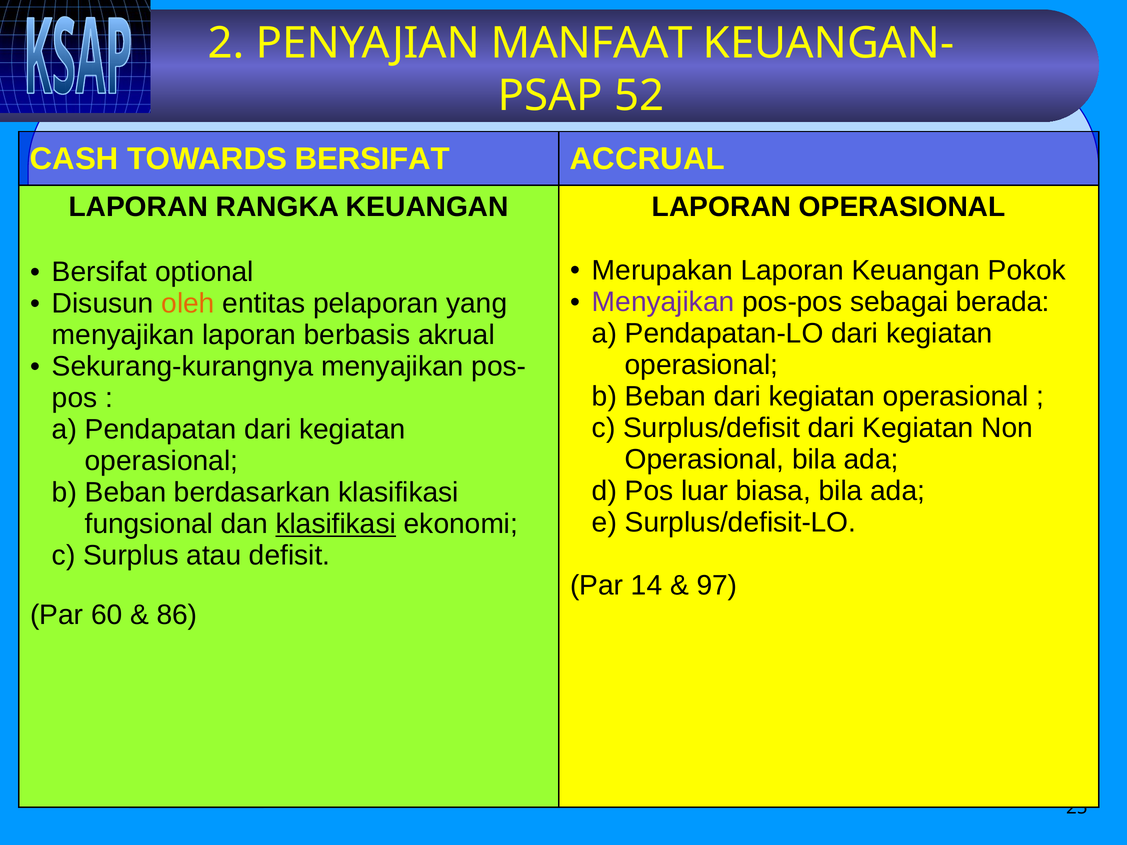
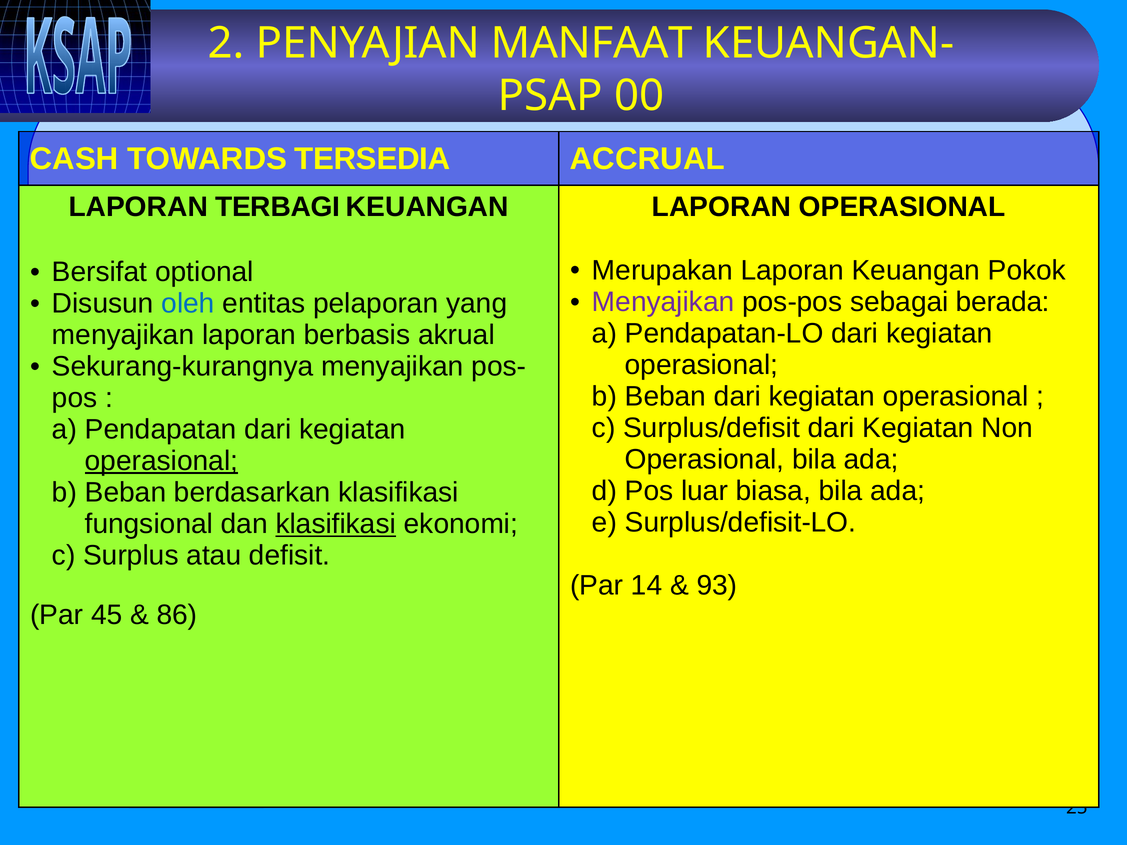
52: 52 -> 00
TOWARDS BERSIFAT: BERSIFAT -> TERSEDIA
RANGKA: RANGKA -> TERBAGI
oleh colour: orange -> blue
operasional at (161, 461) underline: none -> present
97: 97 -> 93
60: 60 -> 45
